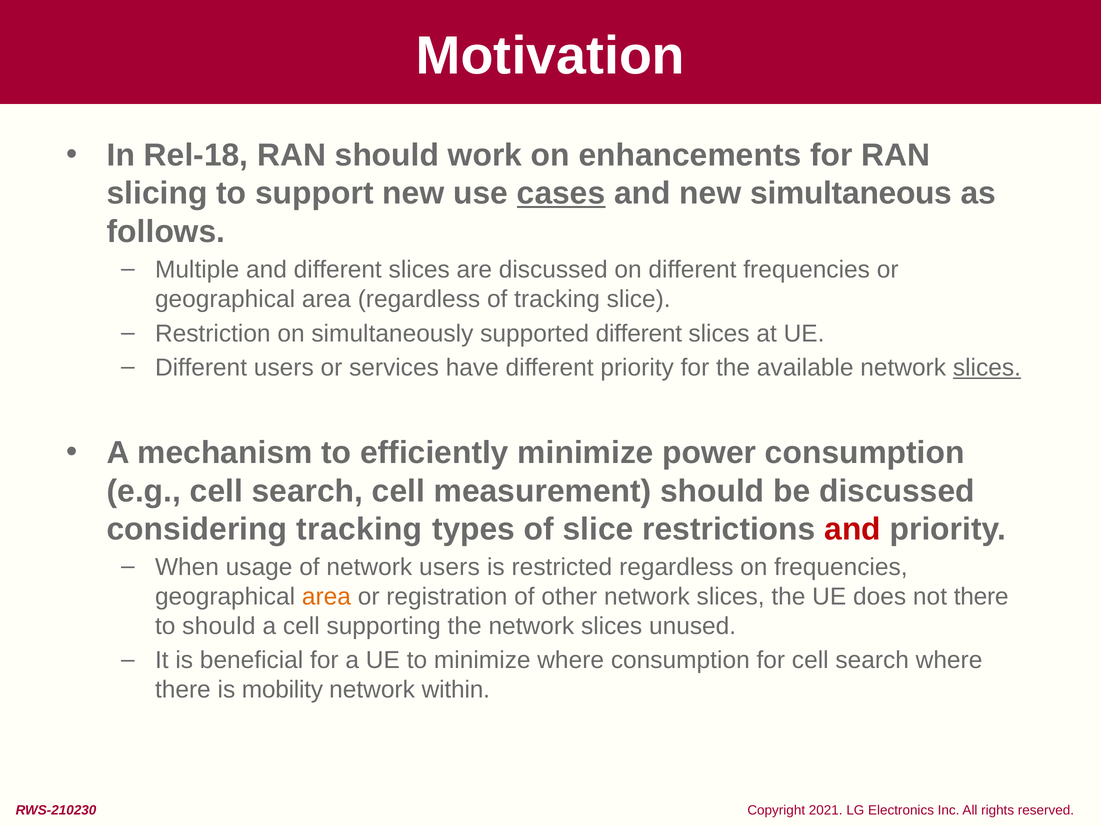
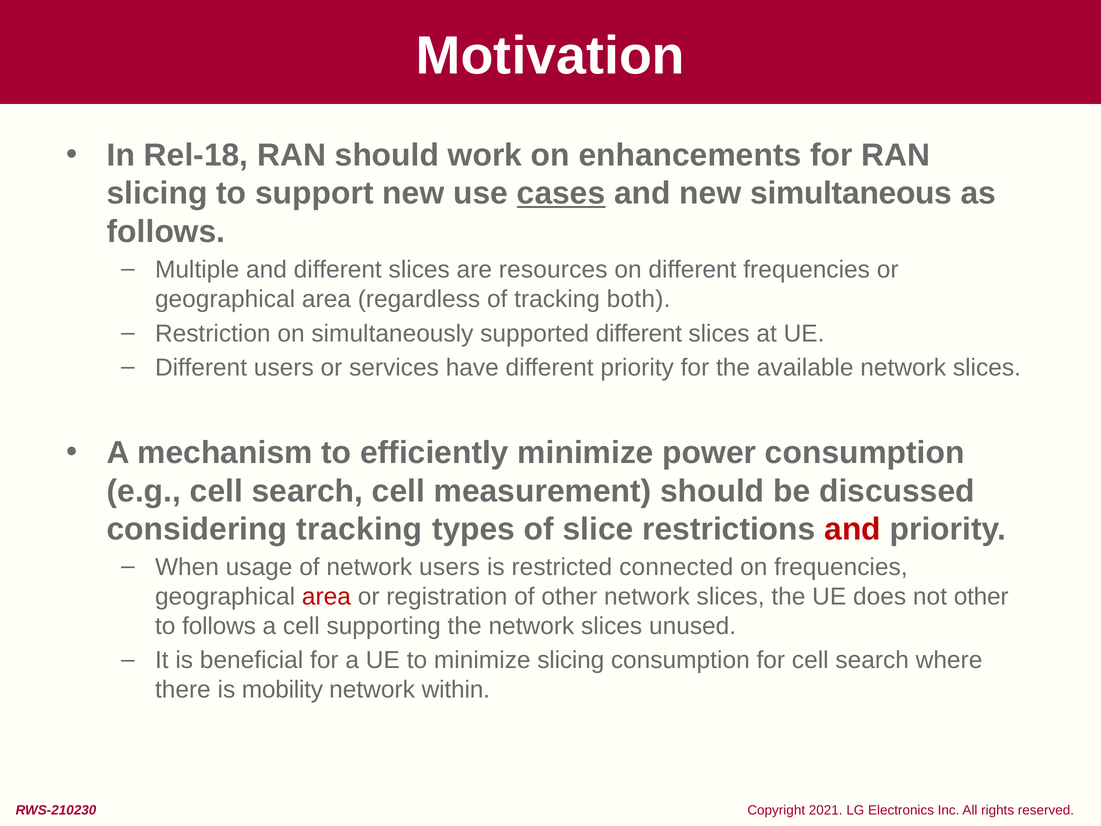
are discussed: discussed -> resources
tracking slice: slice -> both
slices at (987, 368) underline: present -> none
restricted regardless: regardless -> connected
area at (326, 596) colour: orange -> red
not there: there -> other
to should: should -> follows
minimize where: where -> slicing
